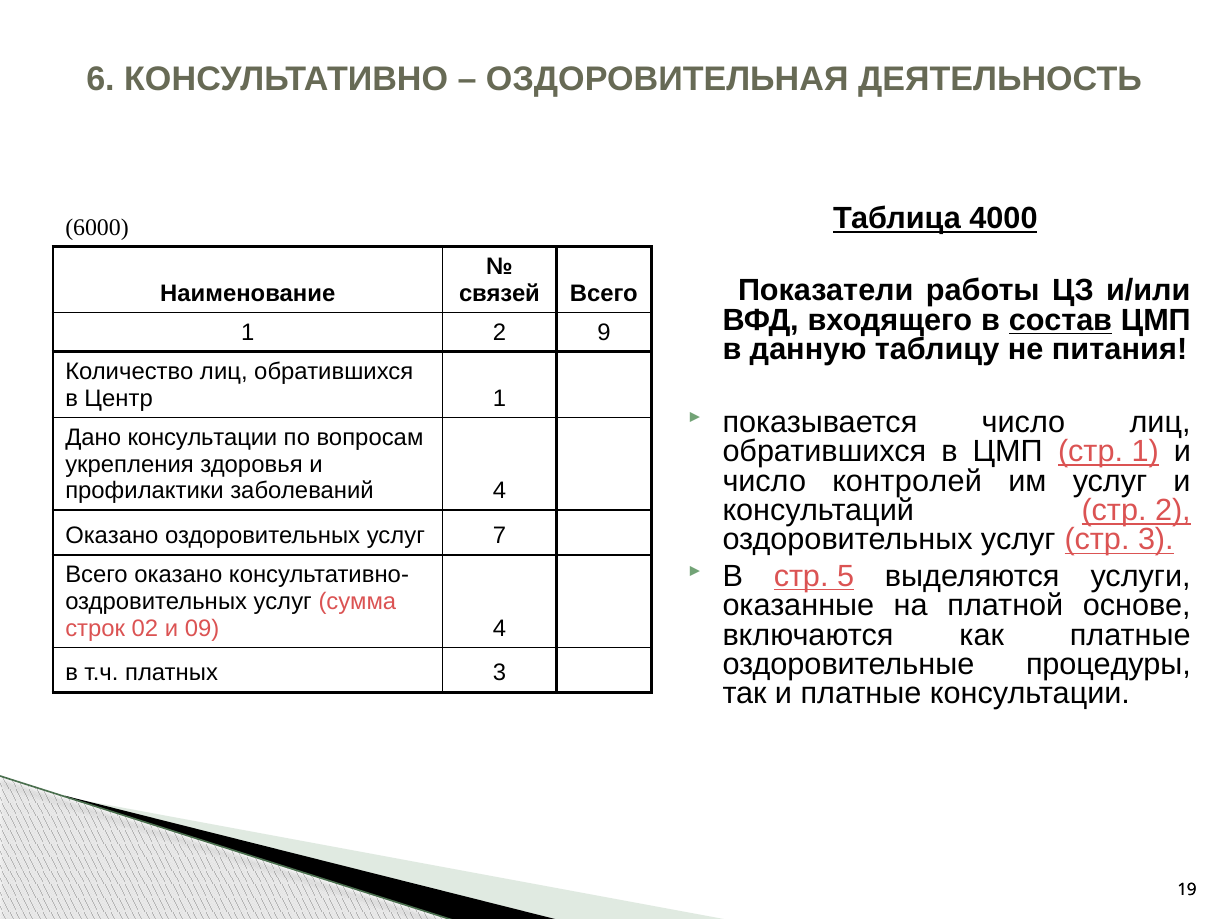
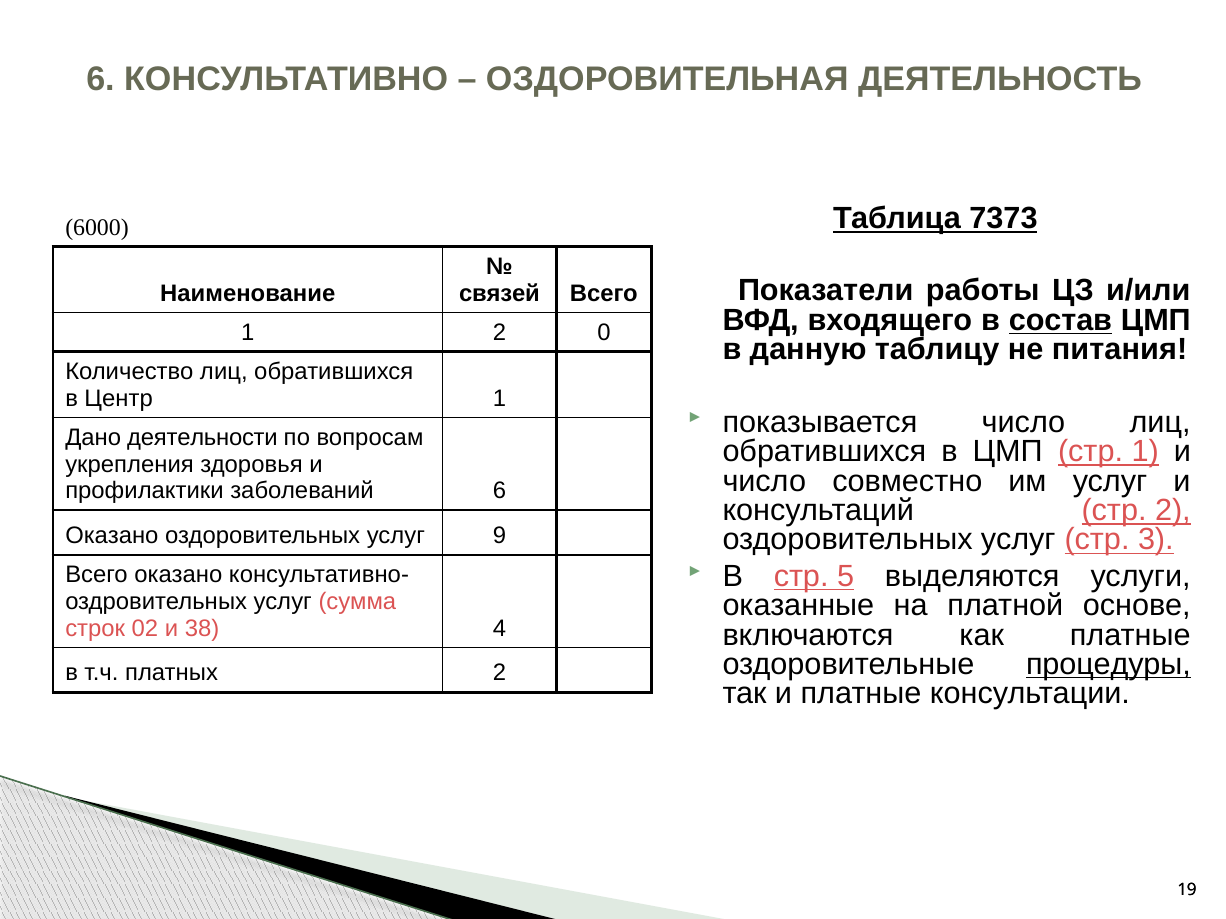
4000: 4000 -> 7373
9: 9 -> 0
Дано консультации: консультации -> деятельности
контролей: контролей -> совместно
заболеваний 4: 4 -> 6
7: 7 -> 9
09: 09 -> 38
процедуры underline: none -> present
платных 3: 3 -> 2
